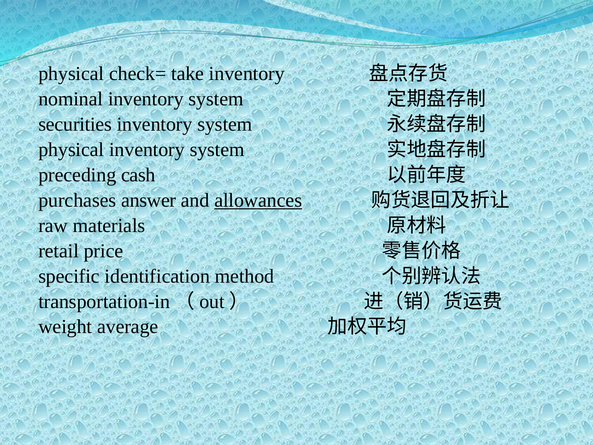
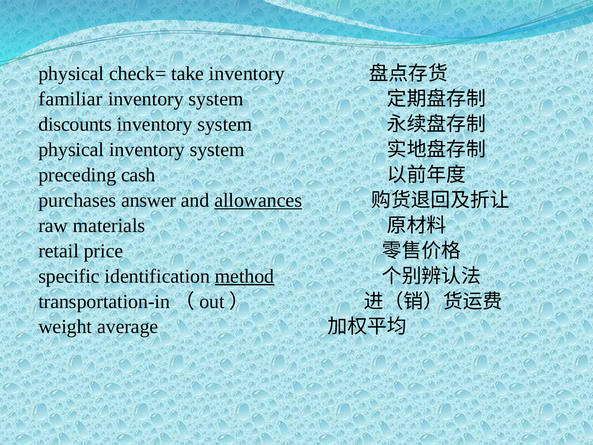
nominal: nominal -> familiar
securities: securities -> discounts
method underline: none -> present
